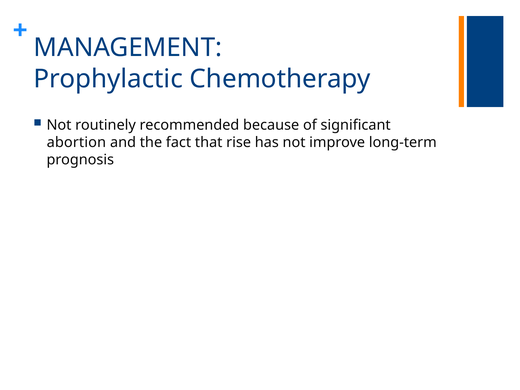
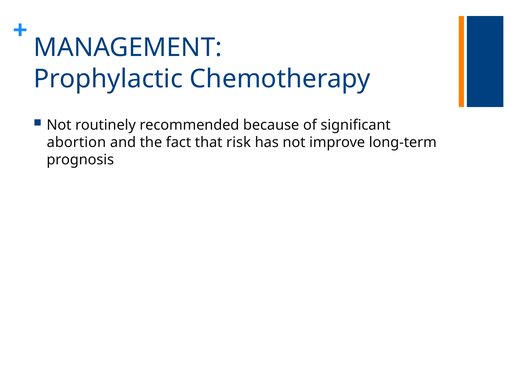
rise: rise -> risk
